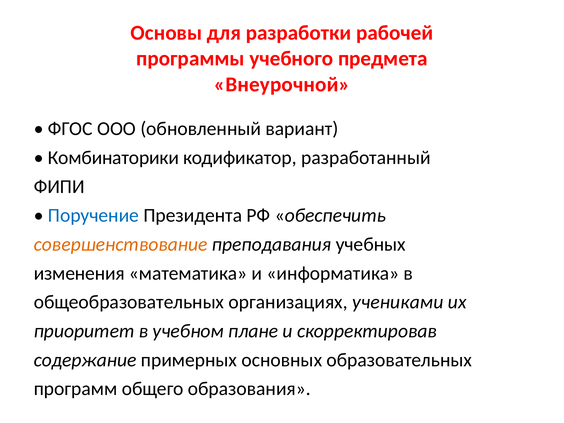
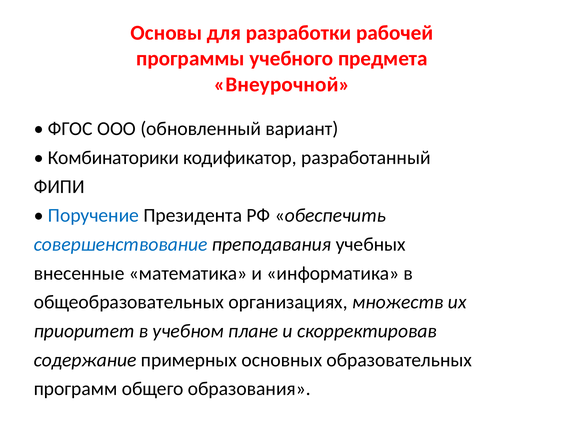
совершенствование colour: orange -> blue
изменения: изменения -> внесенные
учениками: учениками -> множеств
